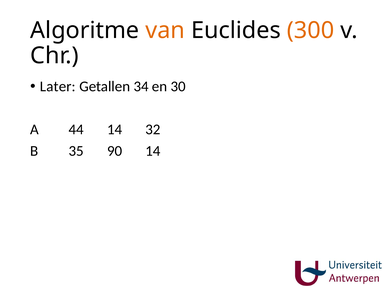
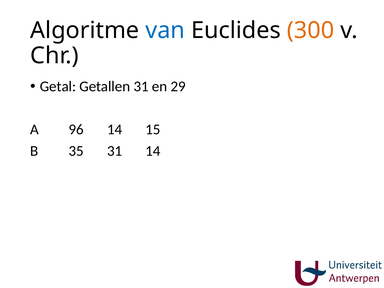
van colour: orange -> blue
Later: Later -> Getal
Getallen 34: 34 -> 31
30: 30 -> 29
44: 44 -> 96
32: 32 -> 15
35 90: 90 -> 31
